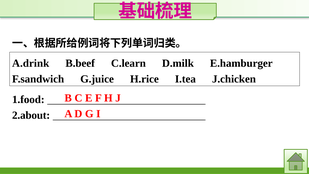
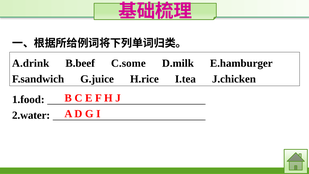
C.learn: C.learn -> C.some
2.about: 2.about -> 2.water
